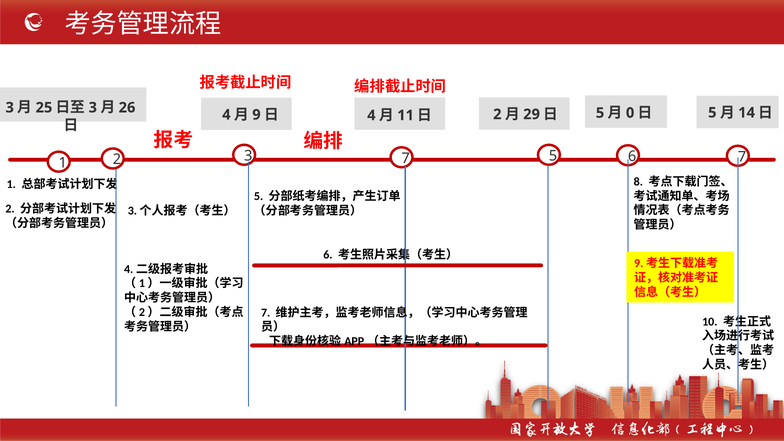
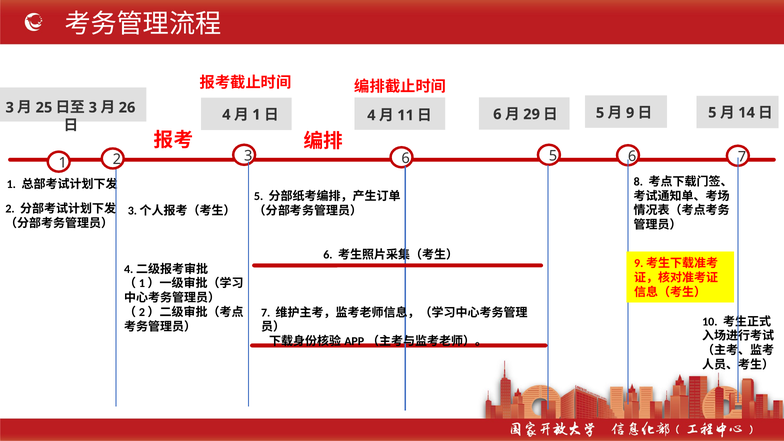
0: 0 -> 9
9 at (256, 115): 9 -> 1
2 at (497, 114): 2 -> 6
3 7: 7 -> 6
